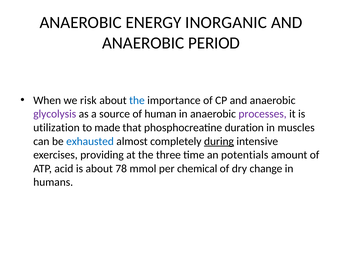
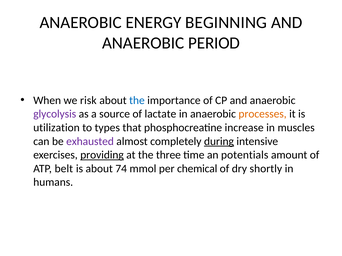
INORGANIC: INORGANIC -> BEGINNING
human: human -> lactate
processes colour: purple -> orange
made: made -> types
duration: duration -> increase
exhausted colour: blue -> purple
providing underline: none -> present
acid: acid -> belt
78: 78 -> 74
change: change -> shortly
